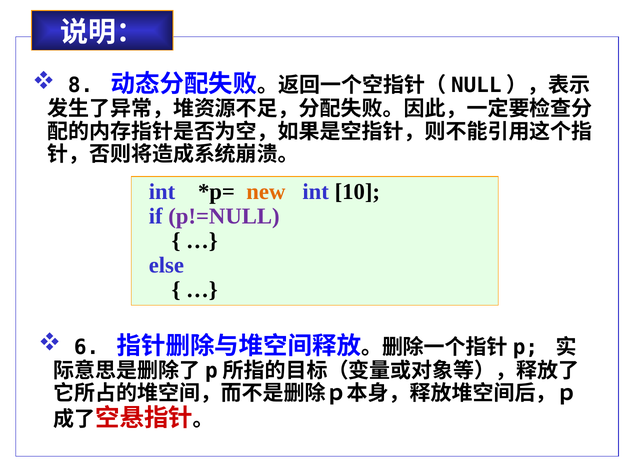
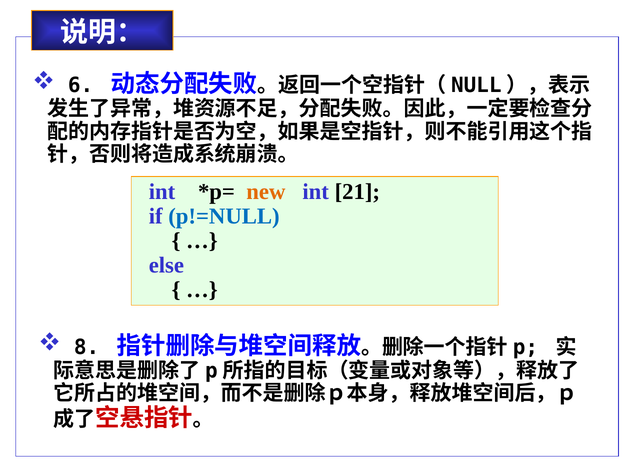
8: 8 -> 6
10: 10 -> 21
p!=NULL colour: purple -> blue
6: 6 -> 8
